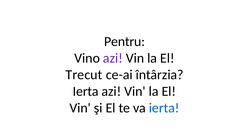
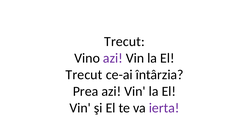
Pentru at (125, 42): Pentru -> Trecut
Ierta at (86, 91): Ierta -> Prea
ierta at (164, 108) colour: blue -> purple
